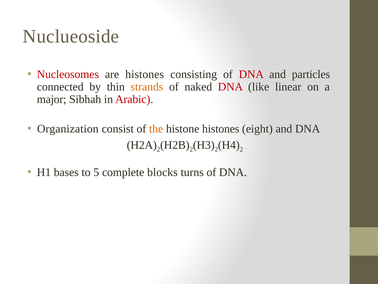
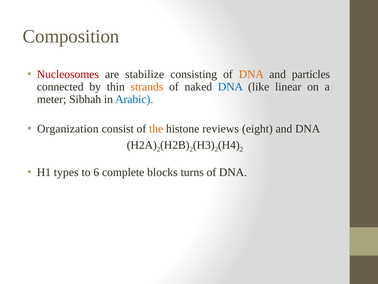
Nuclueoside: Nuclueoside -> Composition
are histones: histones -> stabilize
DNA at (251, 74) colour: red -> orange
DNA at (230, 87) colour: red -> blue
major: major -> meter
Arabic colour: red -> blue
histone histones: histones -> reviews
bases: bases -> types
5: 5 -> 6
